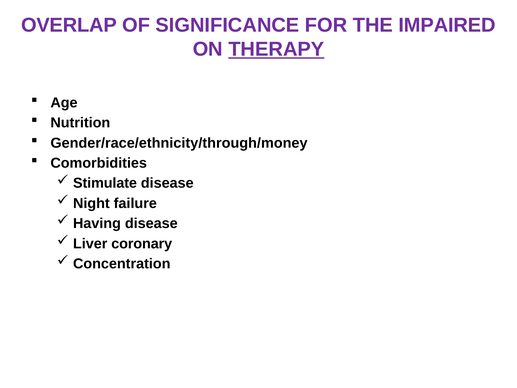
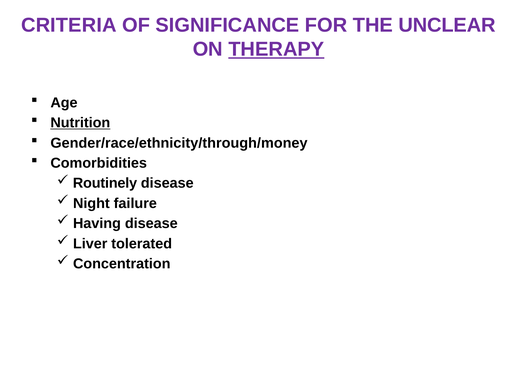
OVERLAP: OVERLAP -> CRITERIA
IMPAIRED: IMPAIRED -> UNCLEAR
Nutrition underline: none -> present
Stimulate: Stimulate -> Routinely
coronary: coronary -> tolerated
